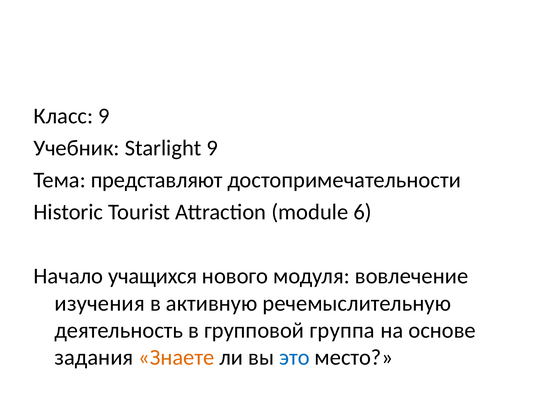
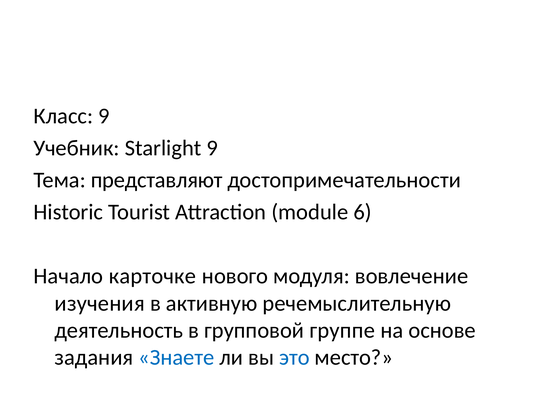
учащихся: учащихся -> карточке
группа: группа -> группе
Знаете colour: orange -> blue
